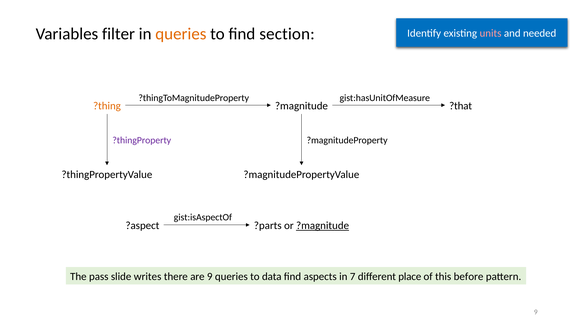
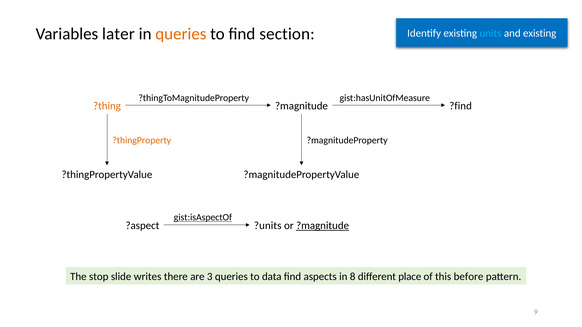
filter: filter -> later
units colour: pink -> light blue
and needed: needed -> existing
?that: ?that -> ?find
?thingProperty colour: purple -> orange
gist:isAspectOf underline: none -> present
?parts: ?parts -> ?units
pass: pass -> stop
are 9: 9 -> 3
7: 7 -> 8
